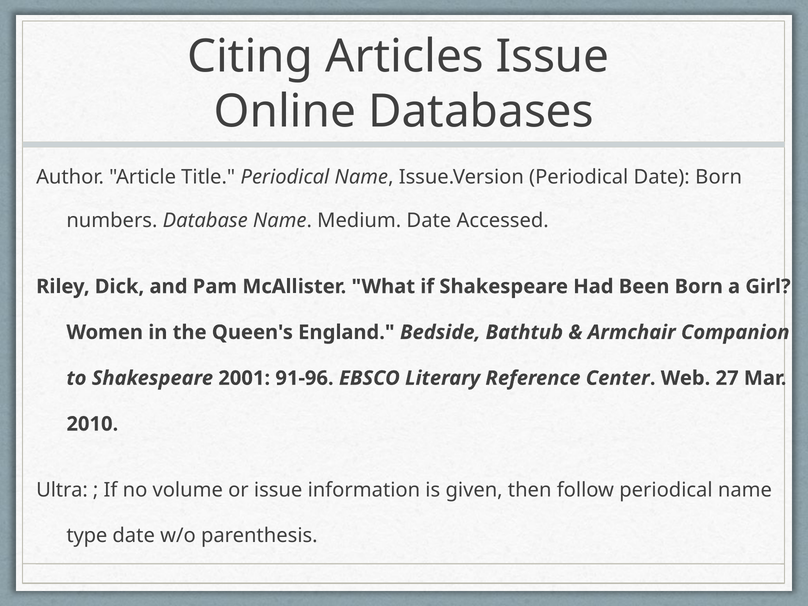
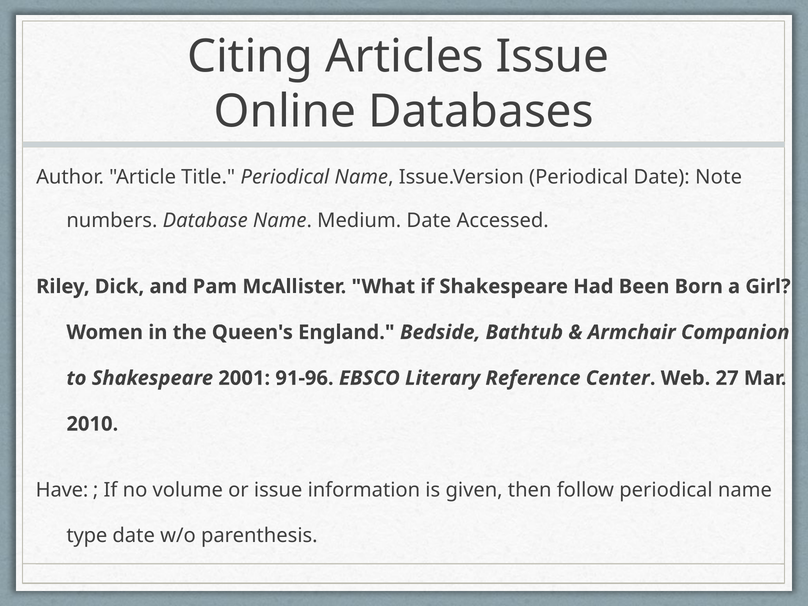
Date Born: Born -> Note
Ultra: Ultra -> Have
